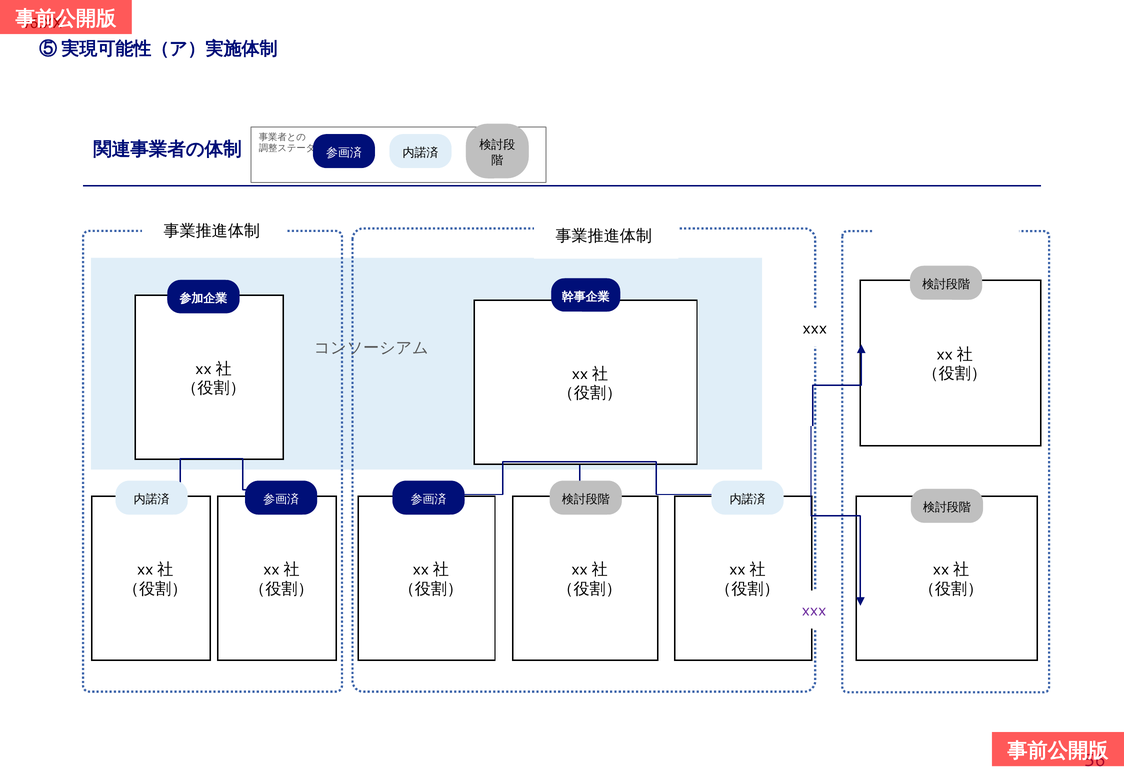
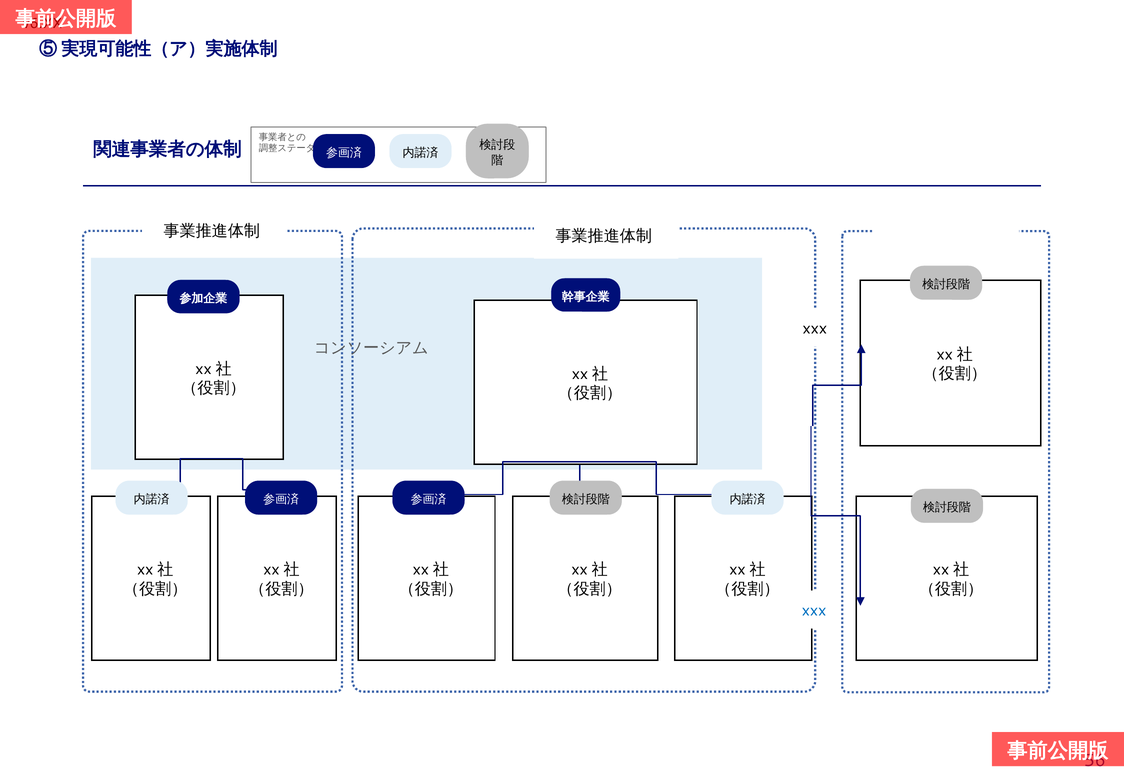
xxx at (814, 611) colour: purple -> blue
